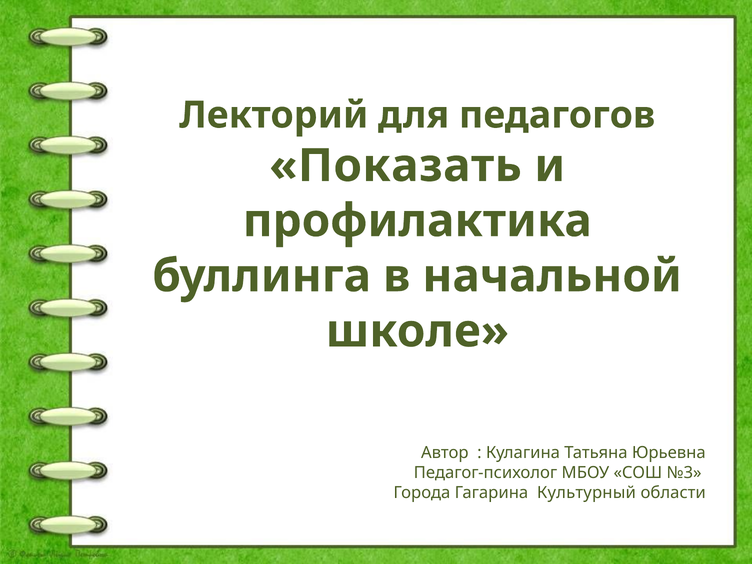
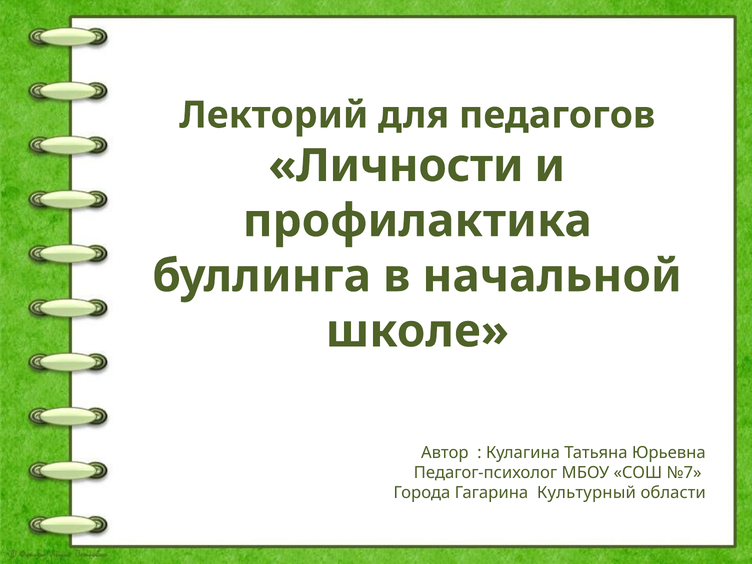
Показать: Показать -> Личности
№3: №3 -> №7
